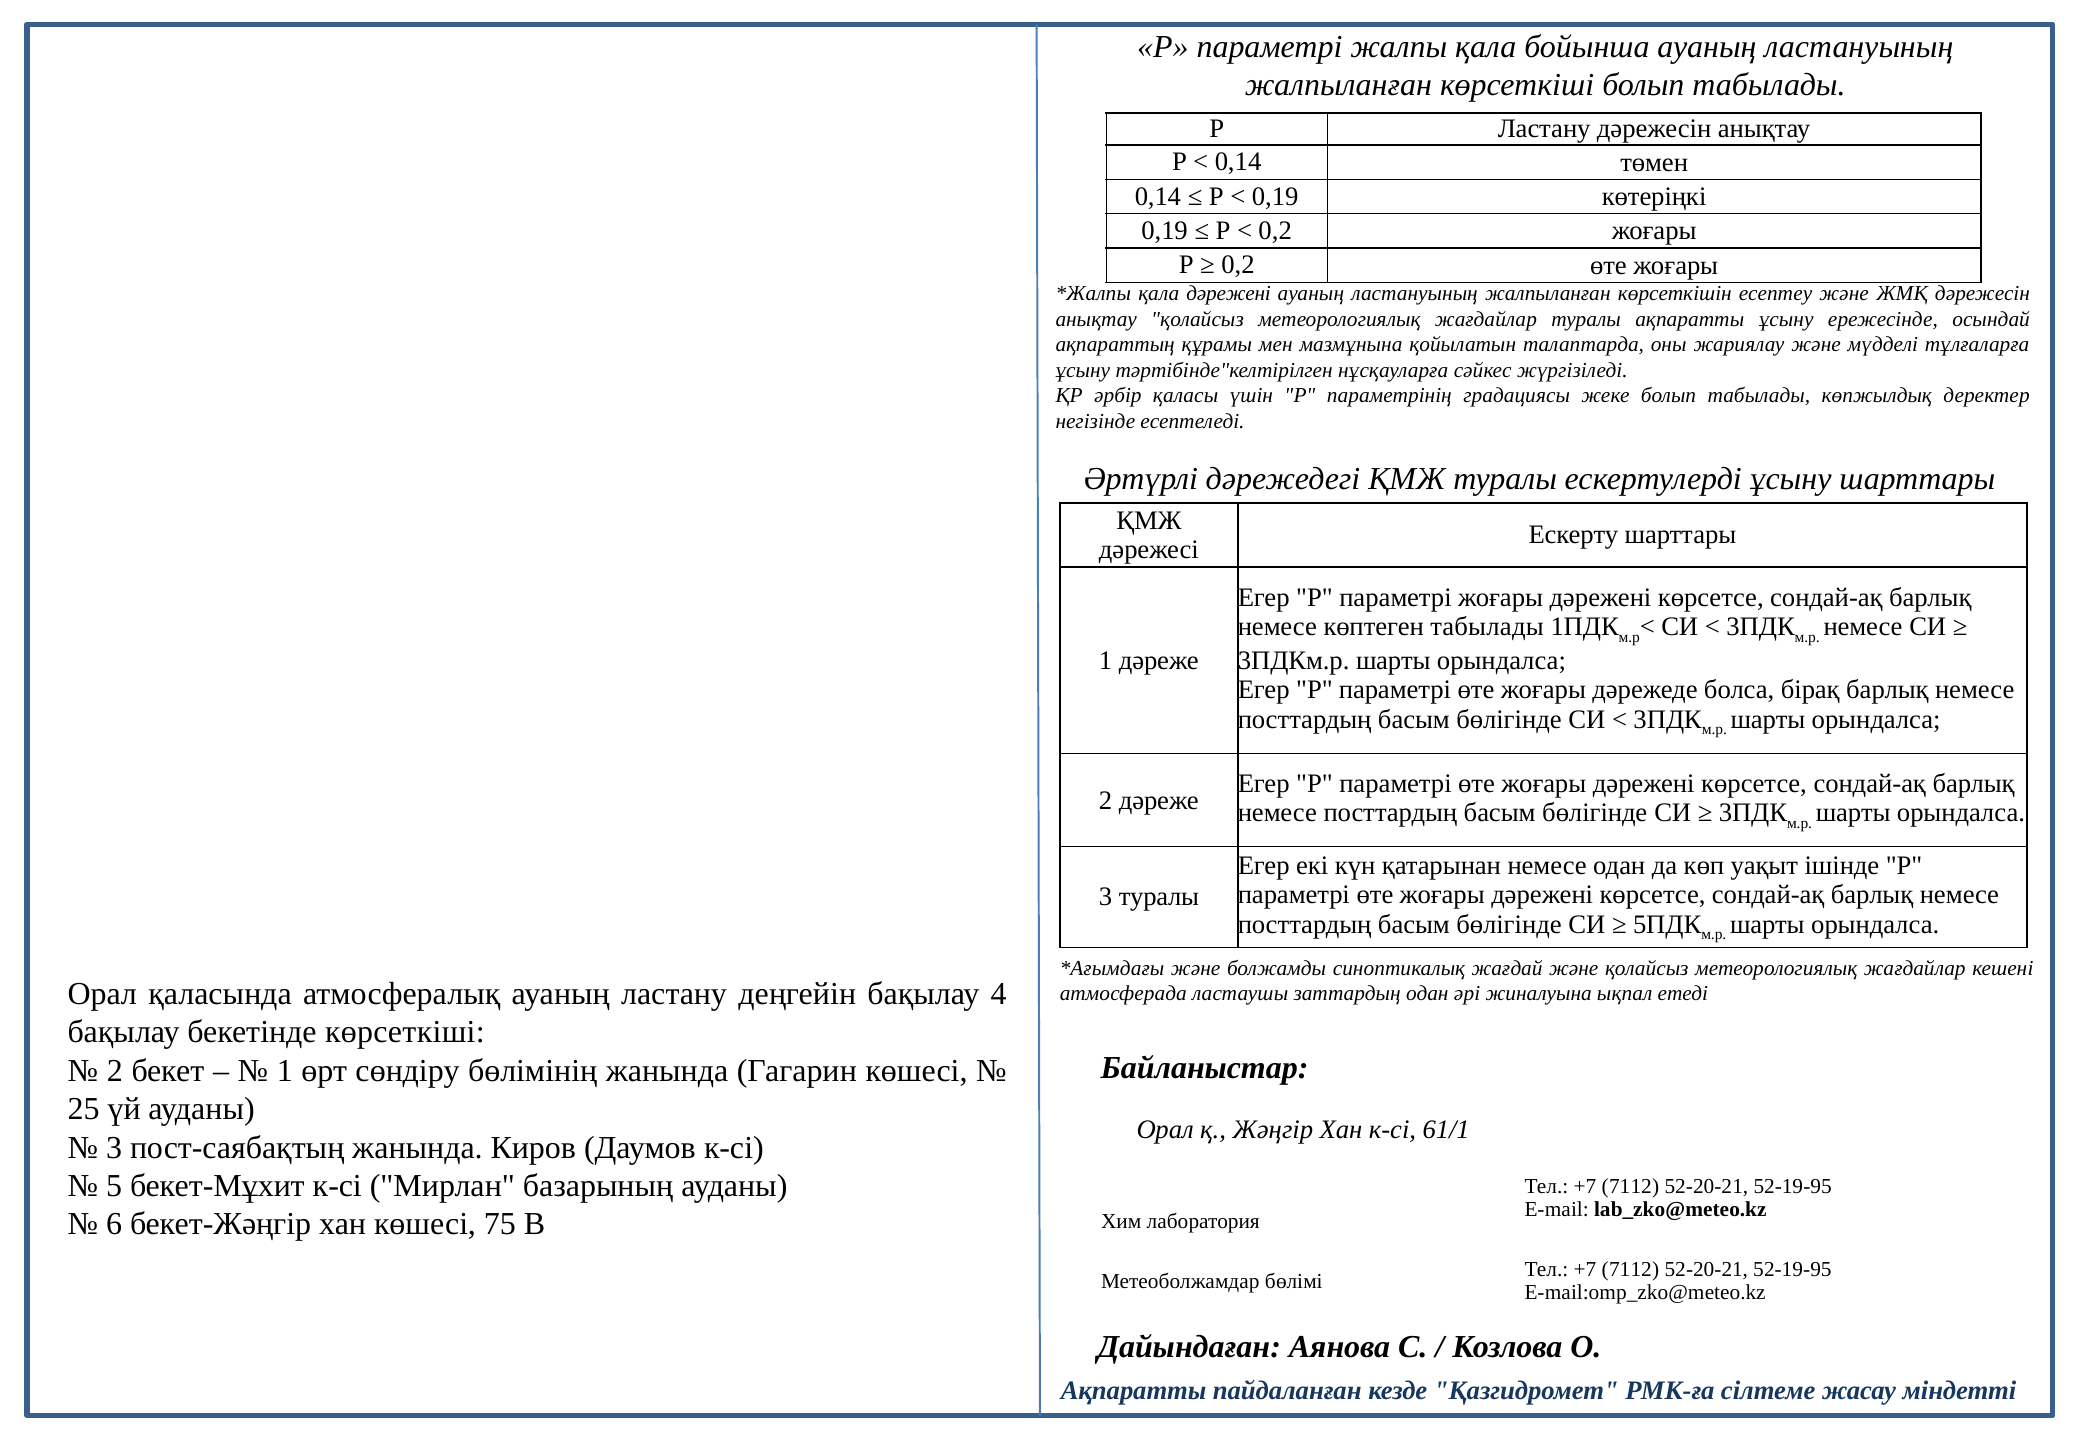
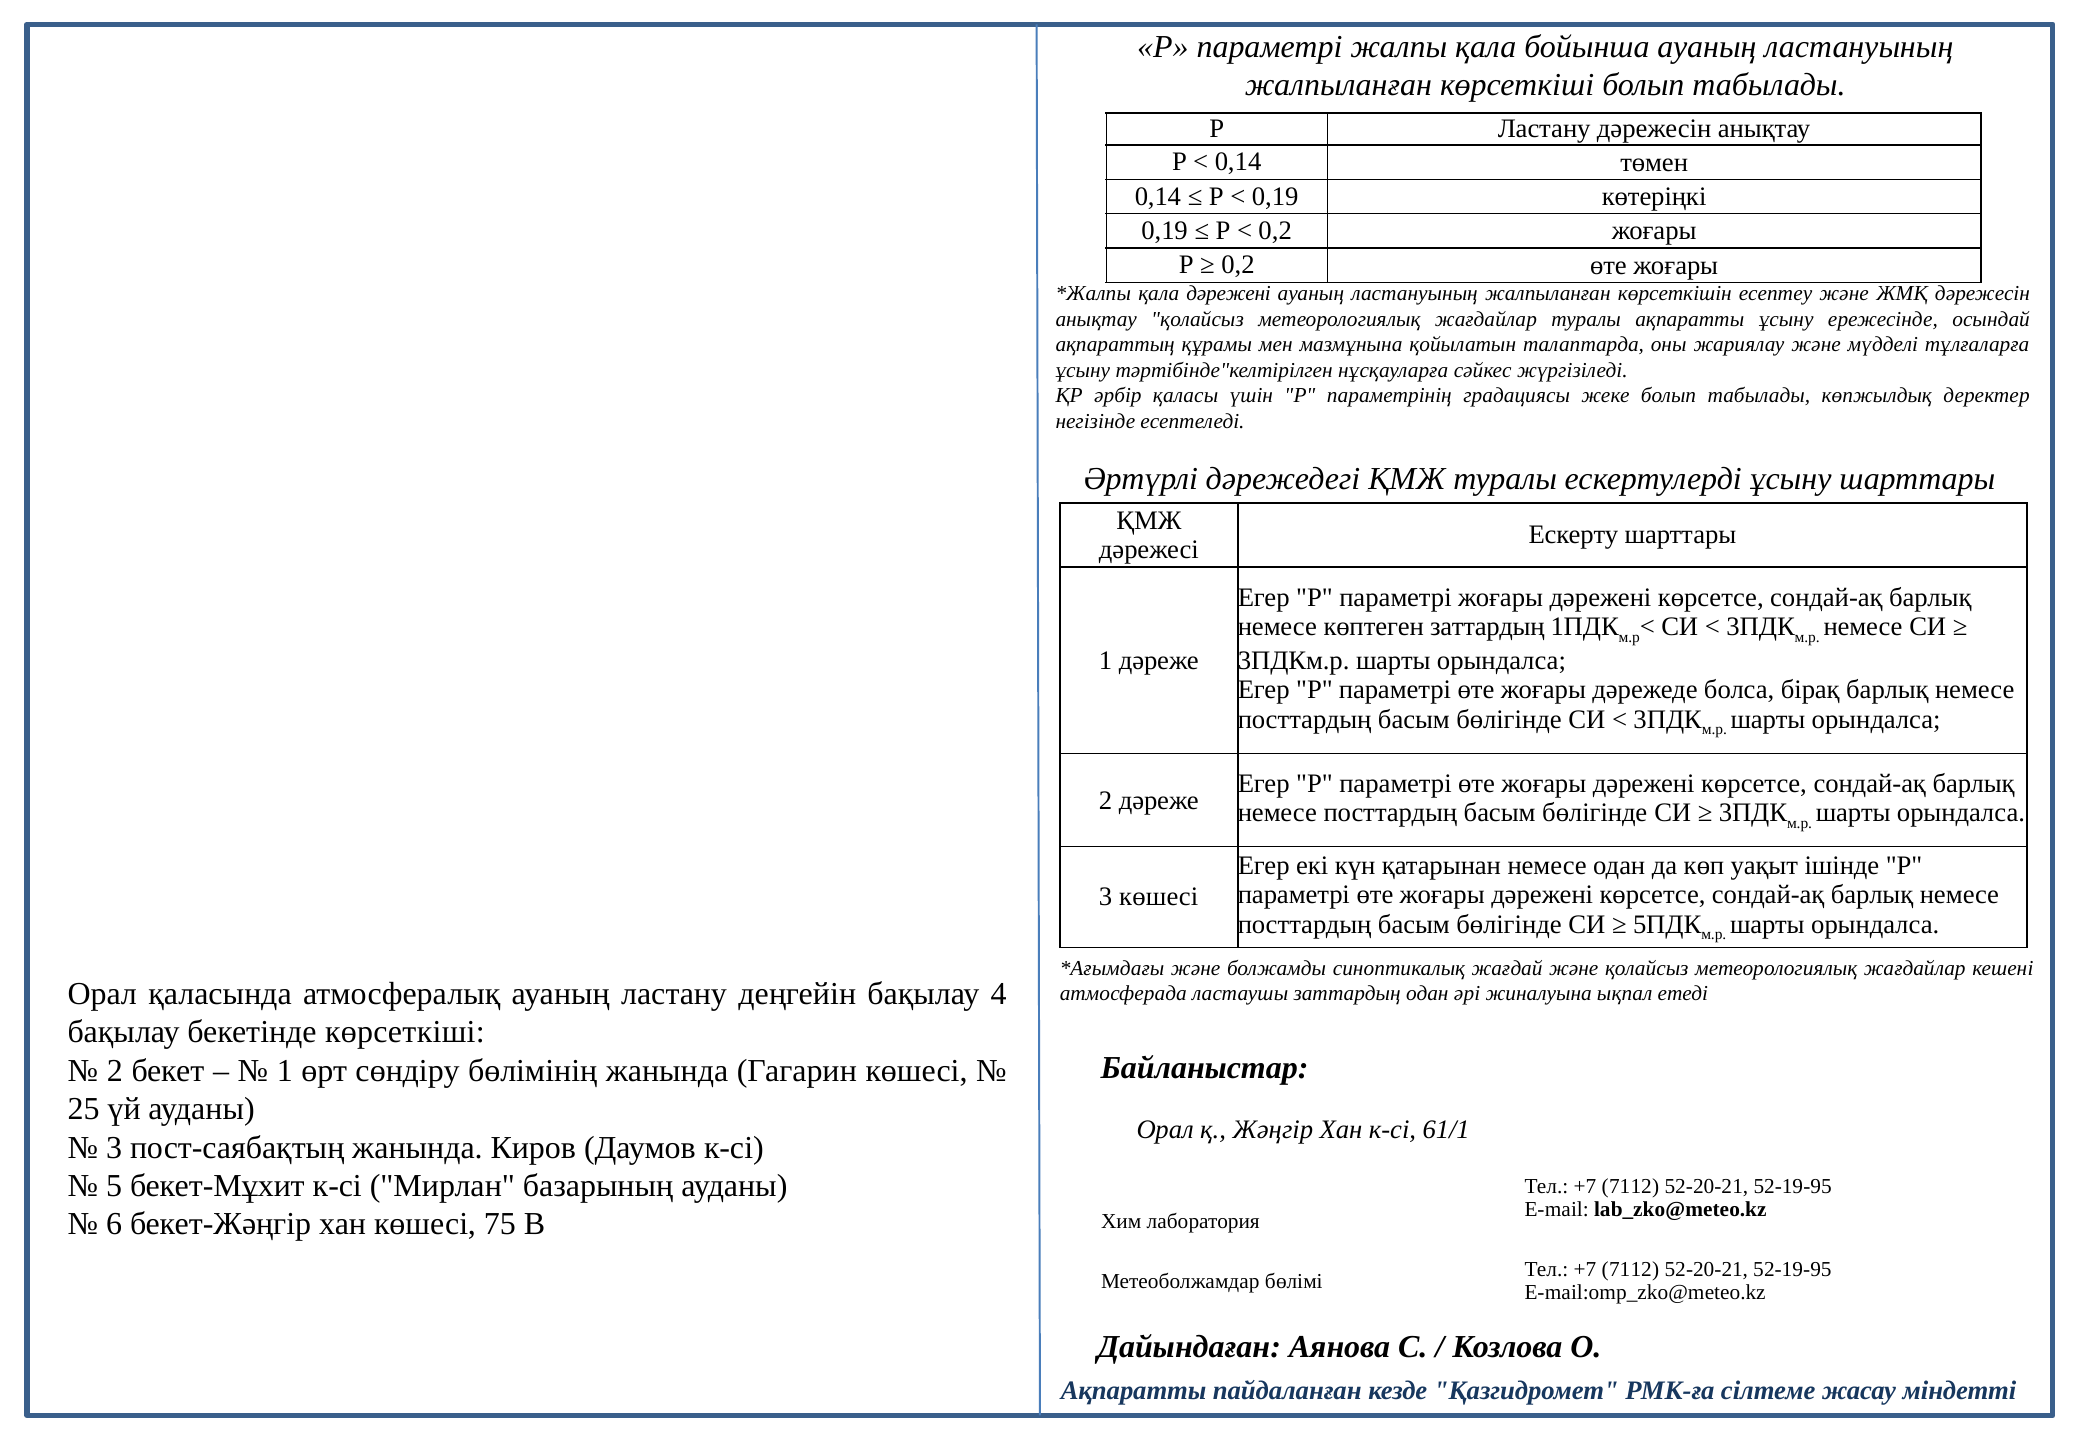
көптеген табылады: табылады -> заттардың
3 туралы: туралы -> көшесі
